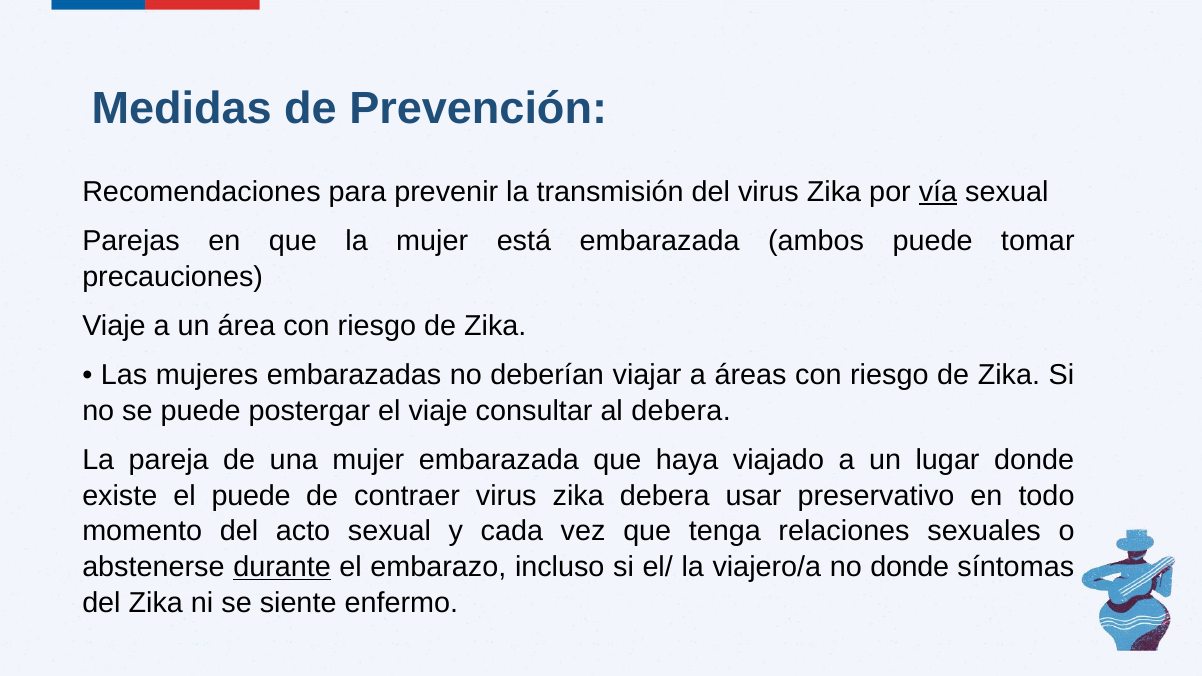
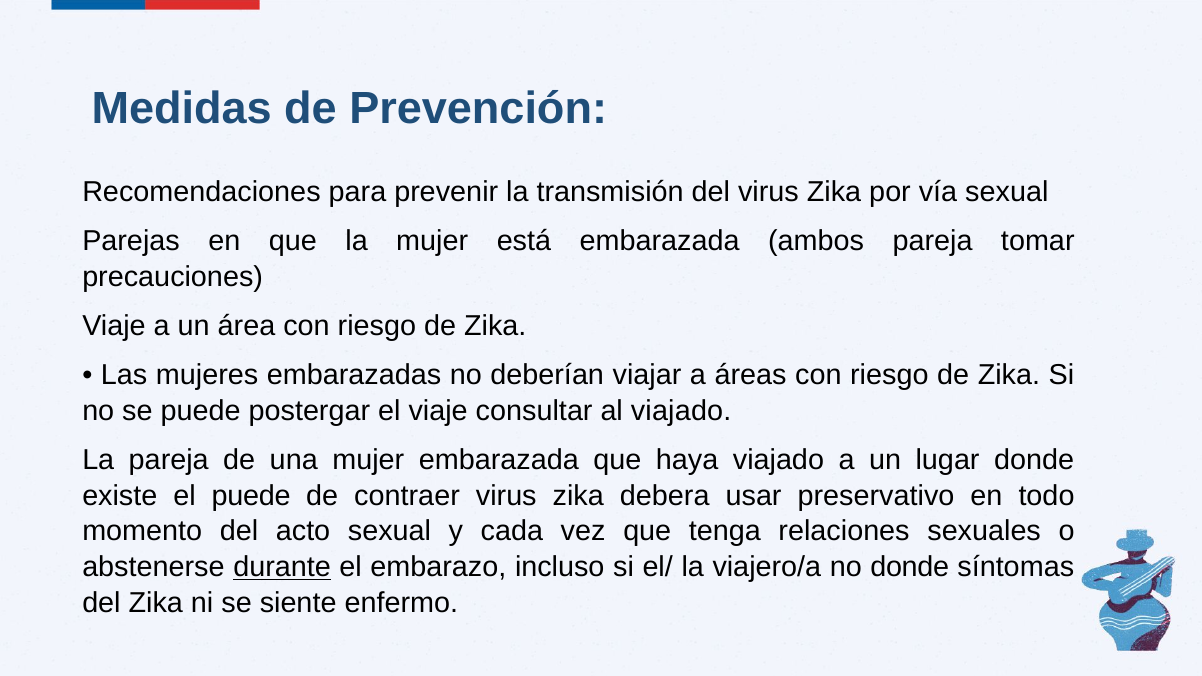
vía underline: present -> none
ambos puede: puede -> pareja
al debera: debera -> viajado
